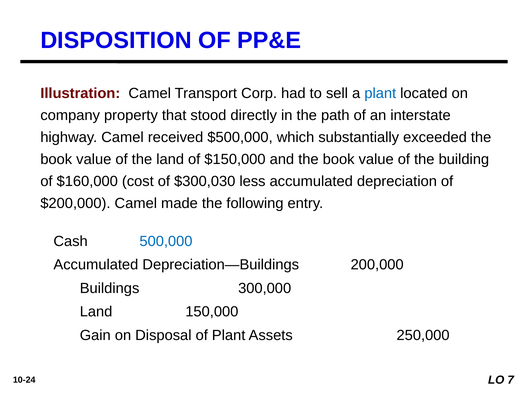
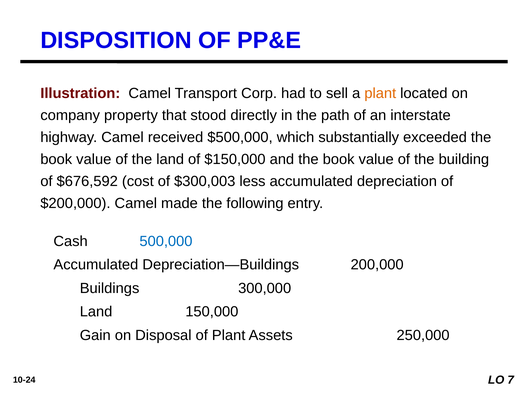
plant at (380, 93) colour: blue -> orange
$160,000: $160,000 -> $676,592
$300,030: $300,030 -> $300,003
